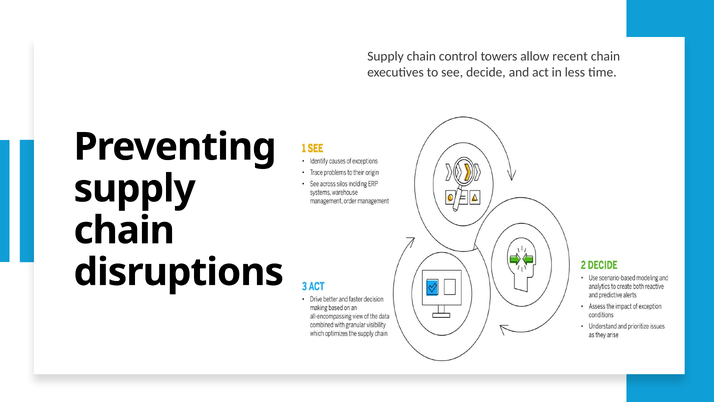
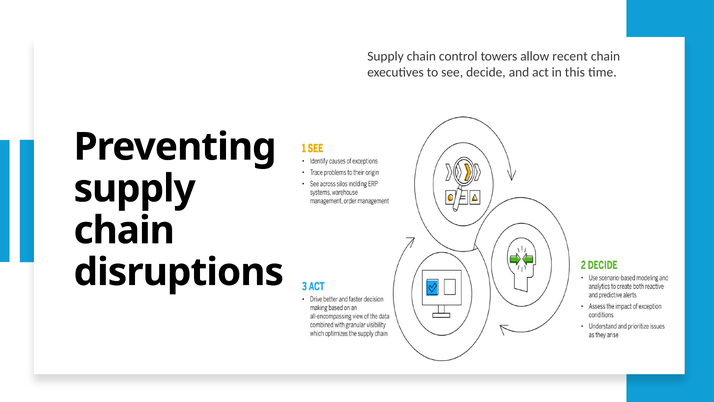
less: less -> this
